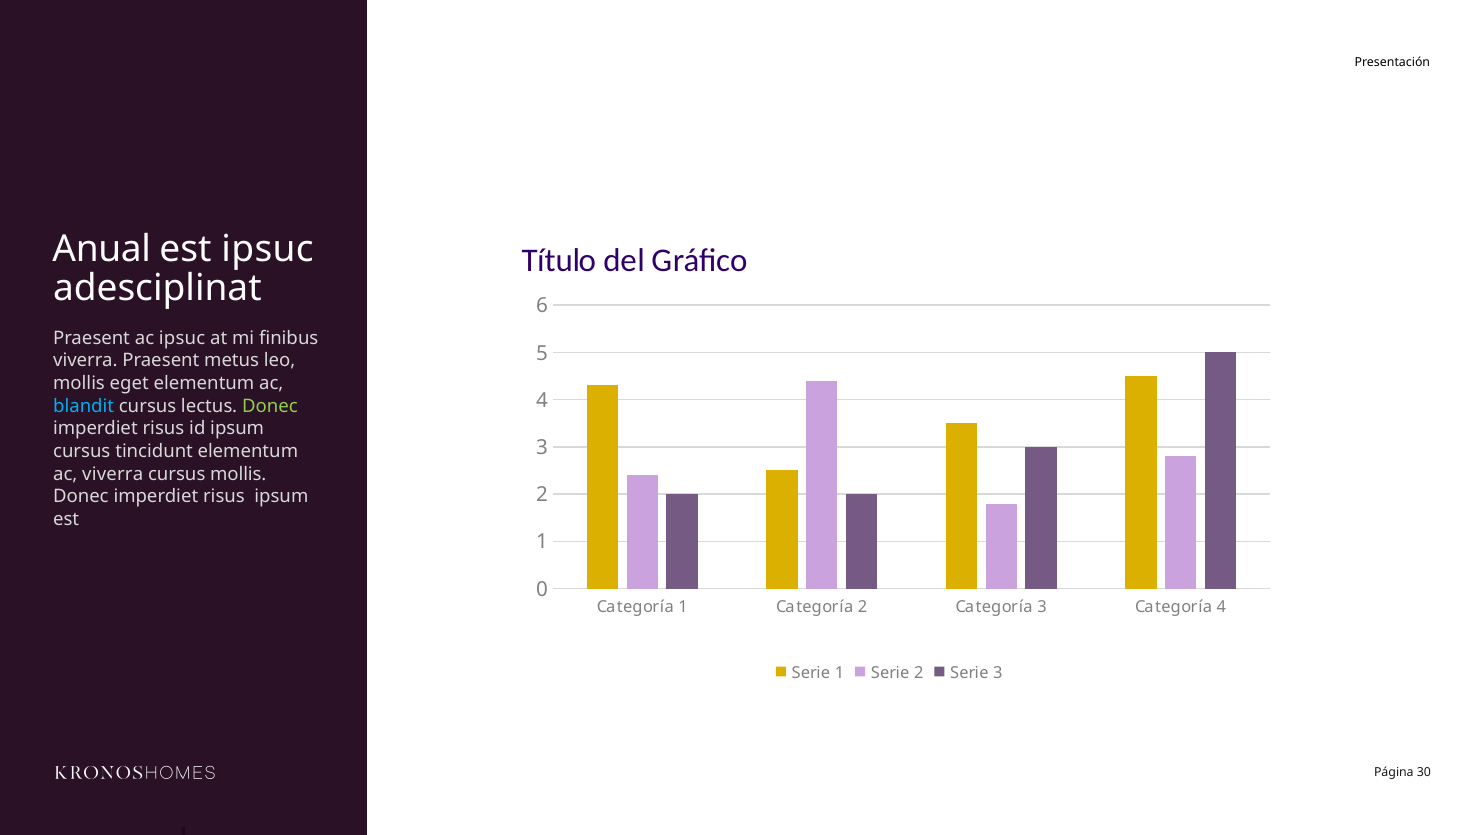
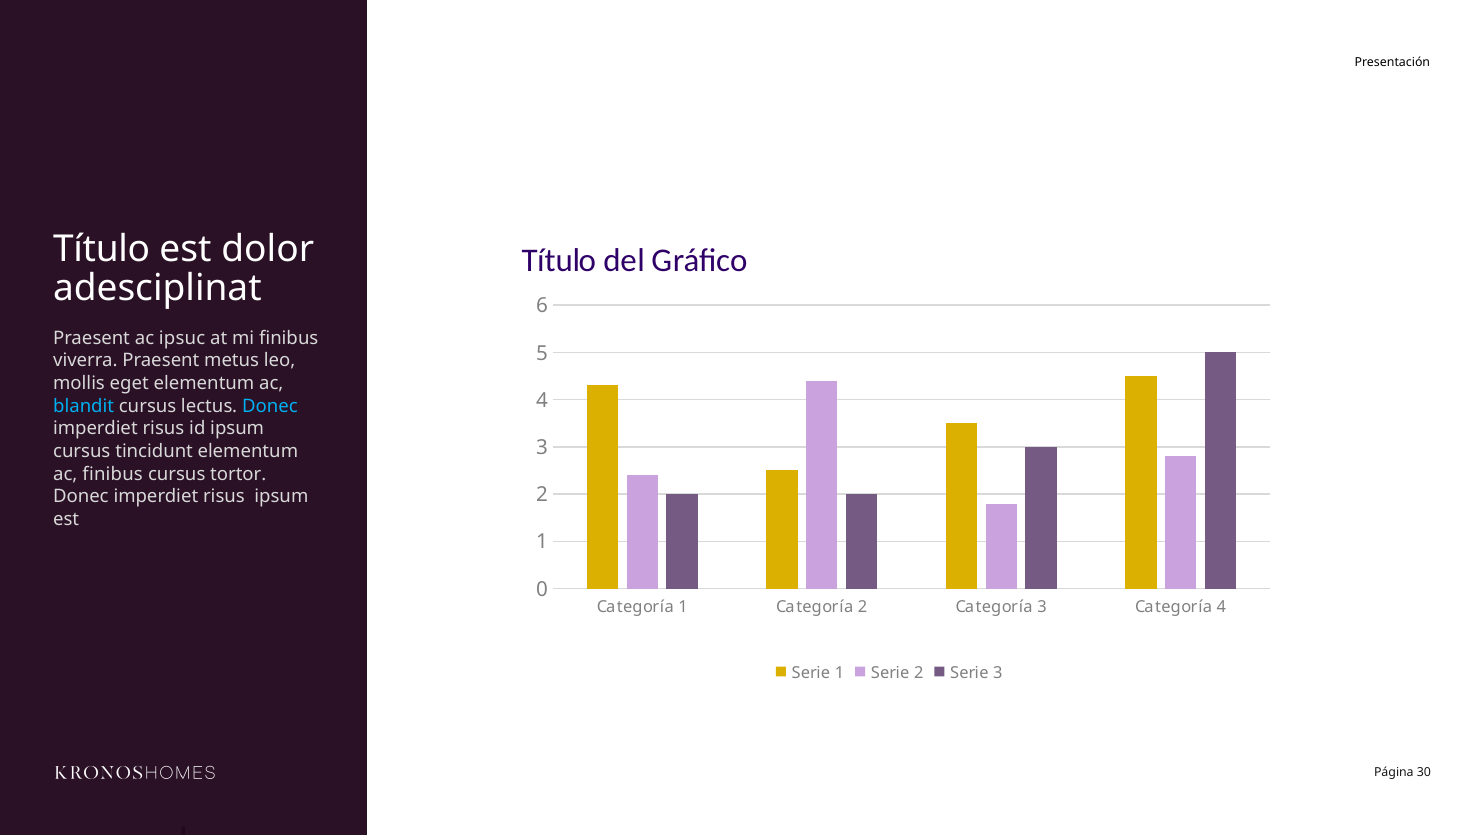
Anual at (102, 249): Anual -> Título
est ipsuc: ipsuc -> dolor
Donec at (270, 406) colour: light green -> light blue
ac viverra: viverra -> finibus
cursus mollis: mollis -> tortor
